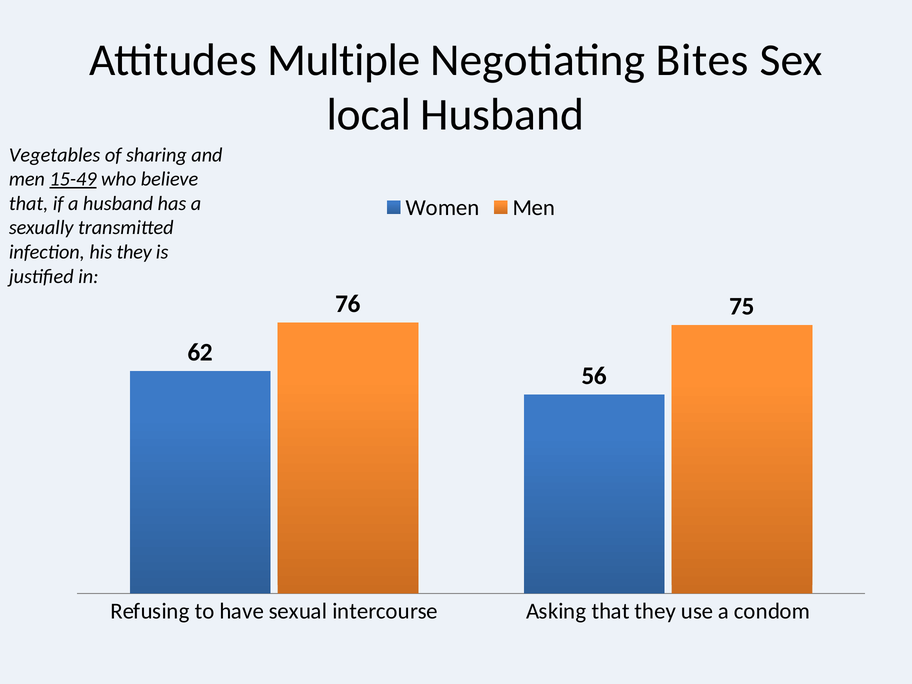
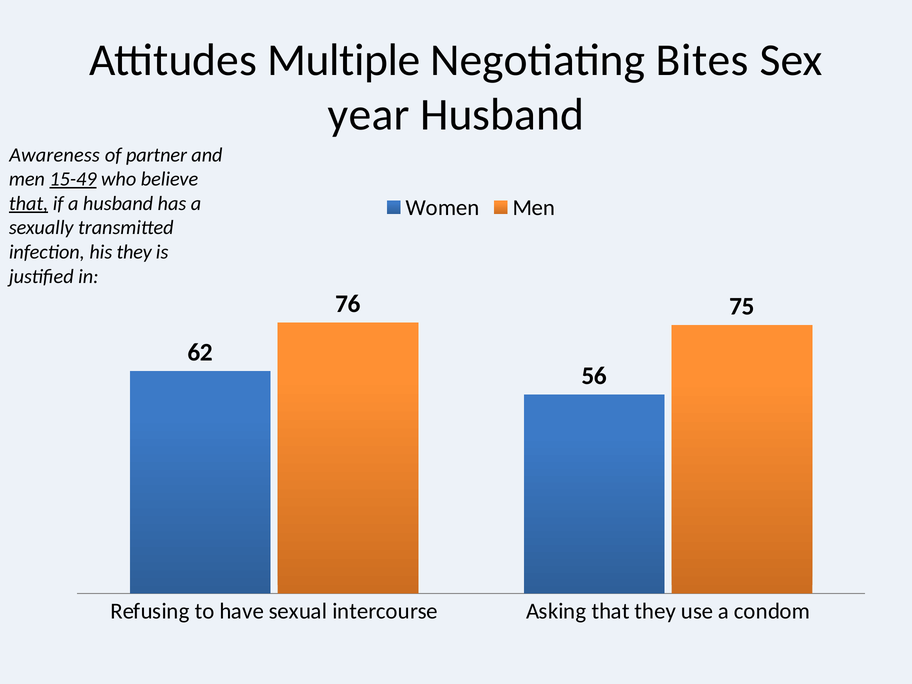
local: local -> year
Vegetables: Vegetables -> Awareness
sharing: sharing -> partner
that at (29, 203) underline: none -> present
